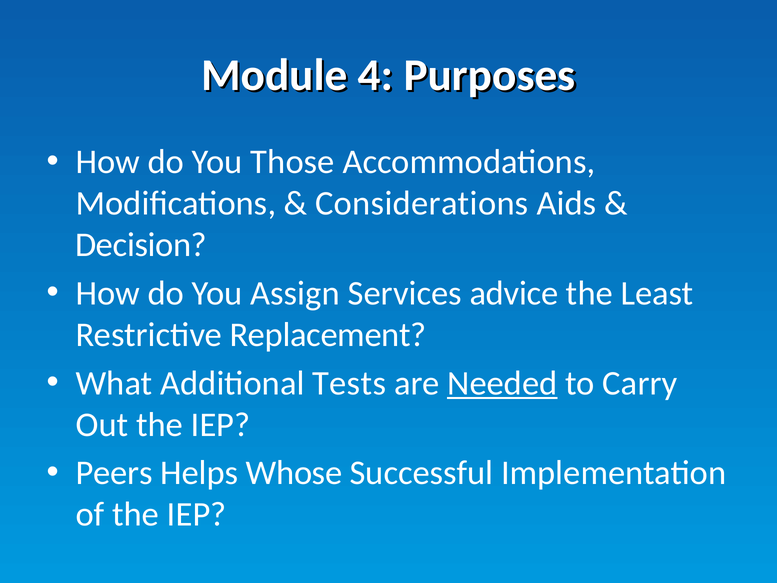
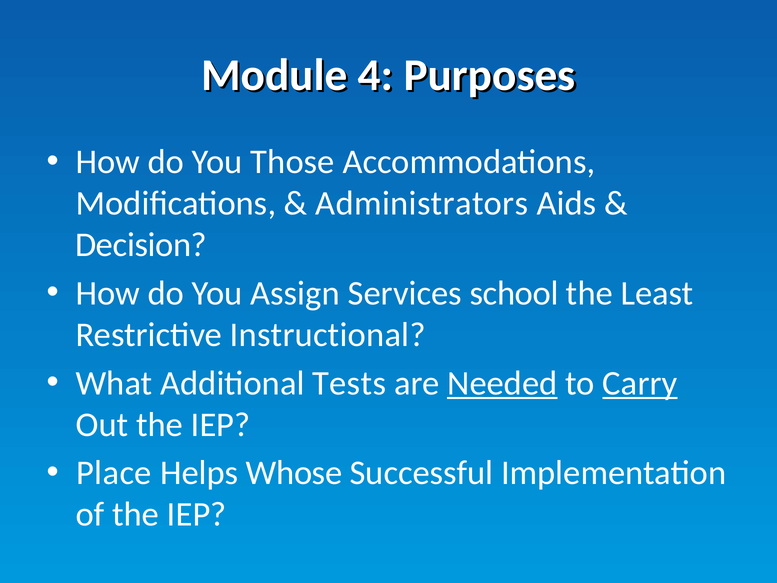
Considerations: Considerations -> Administrators
advice: advice -> school
Replacement: Replacement -> Instructional
Carry underline: none -> present
Peers: Peers -> Place
